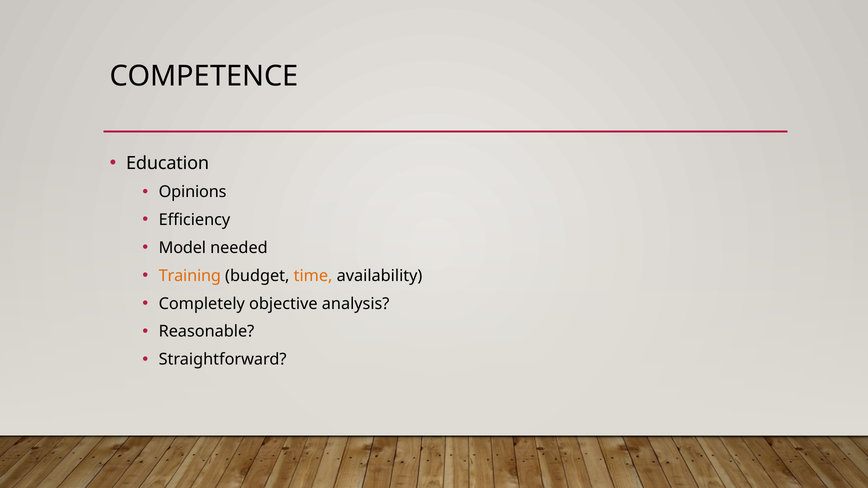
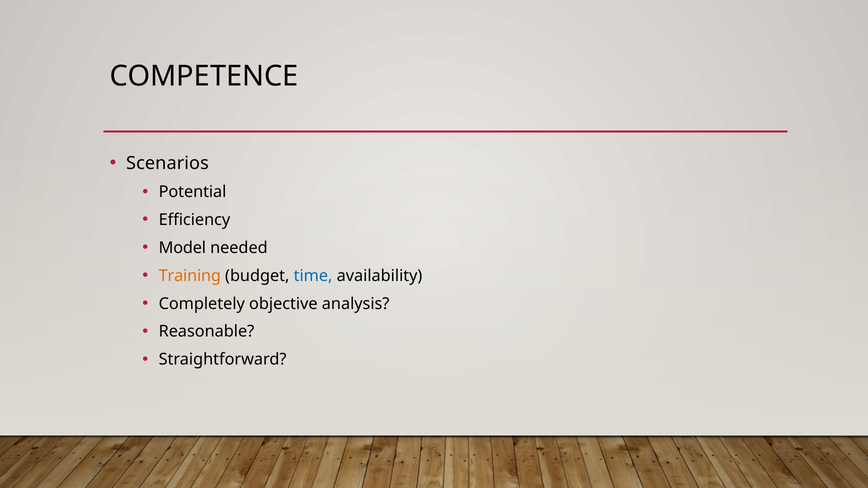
Education: Education -> Scenarios
Opinions: Opinions -> Potential
time colour: orange -> blue
